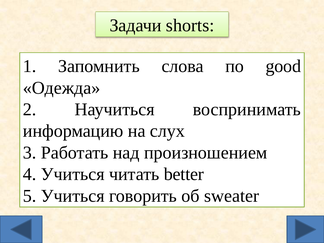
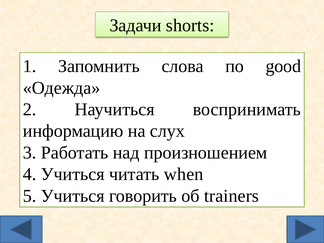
better: better -> when
sweater: sweater -> trainers
